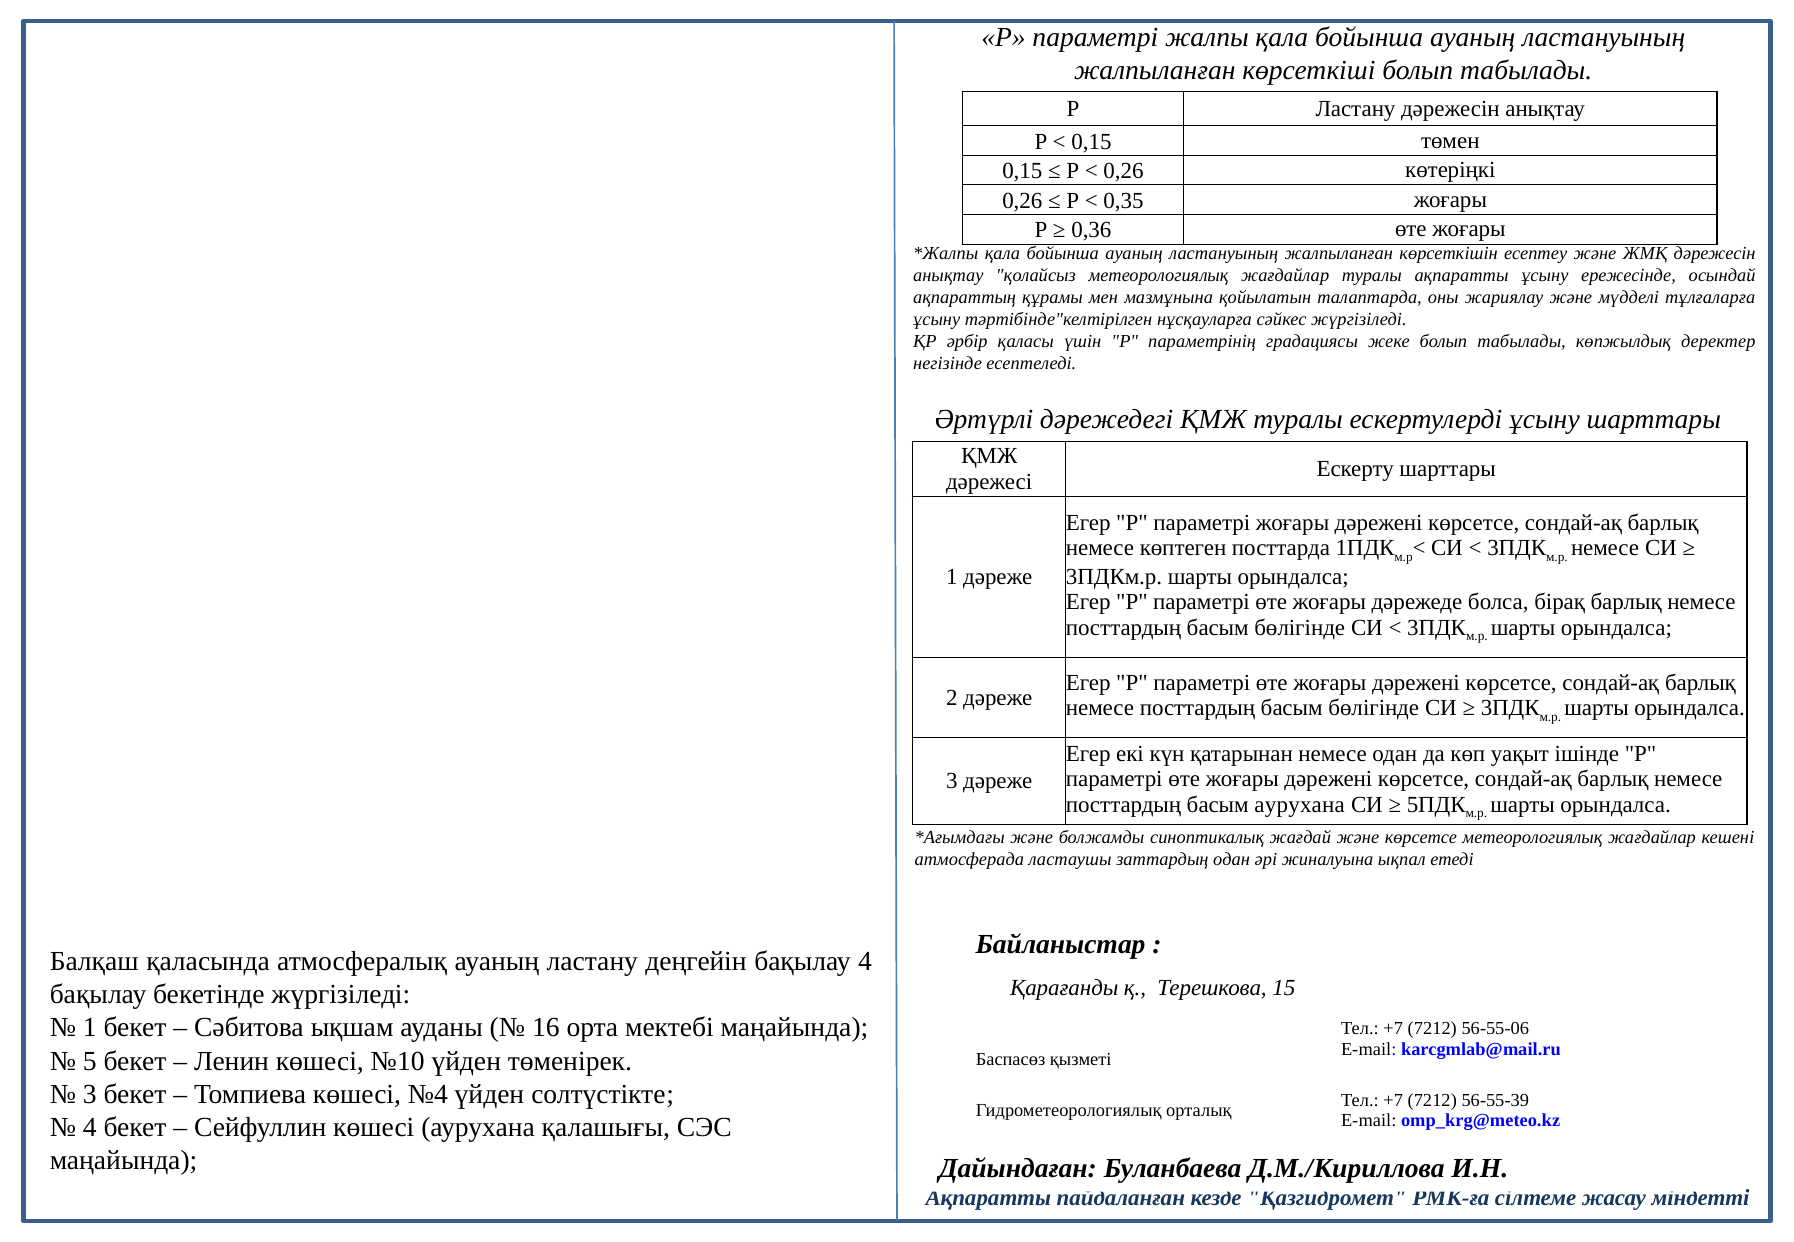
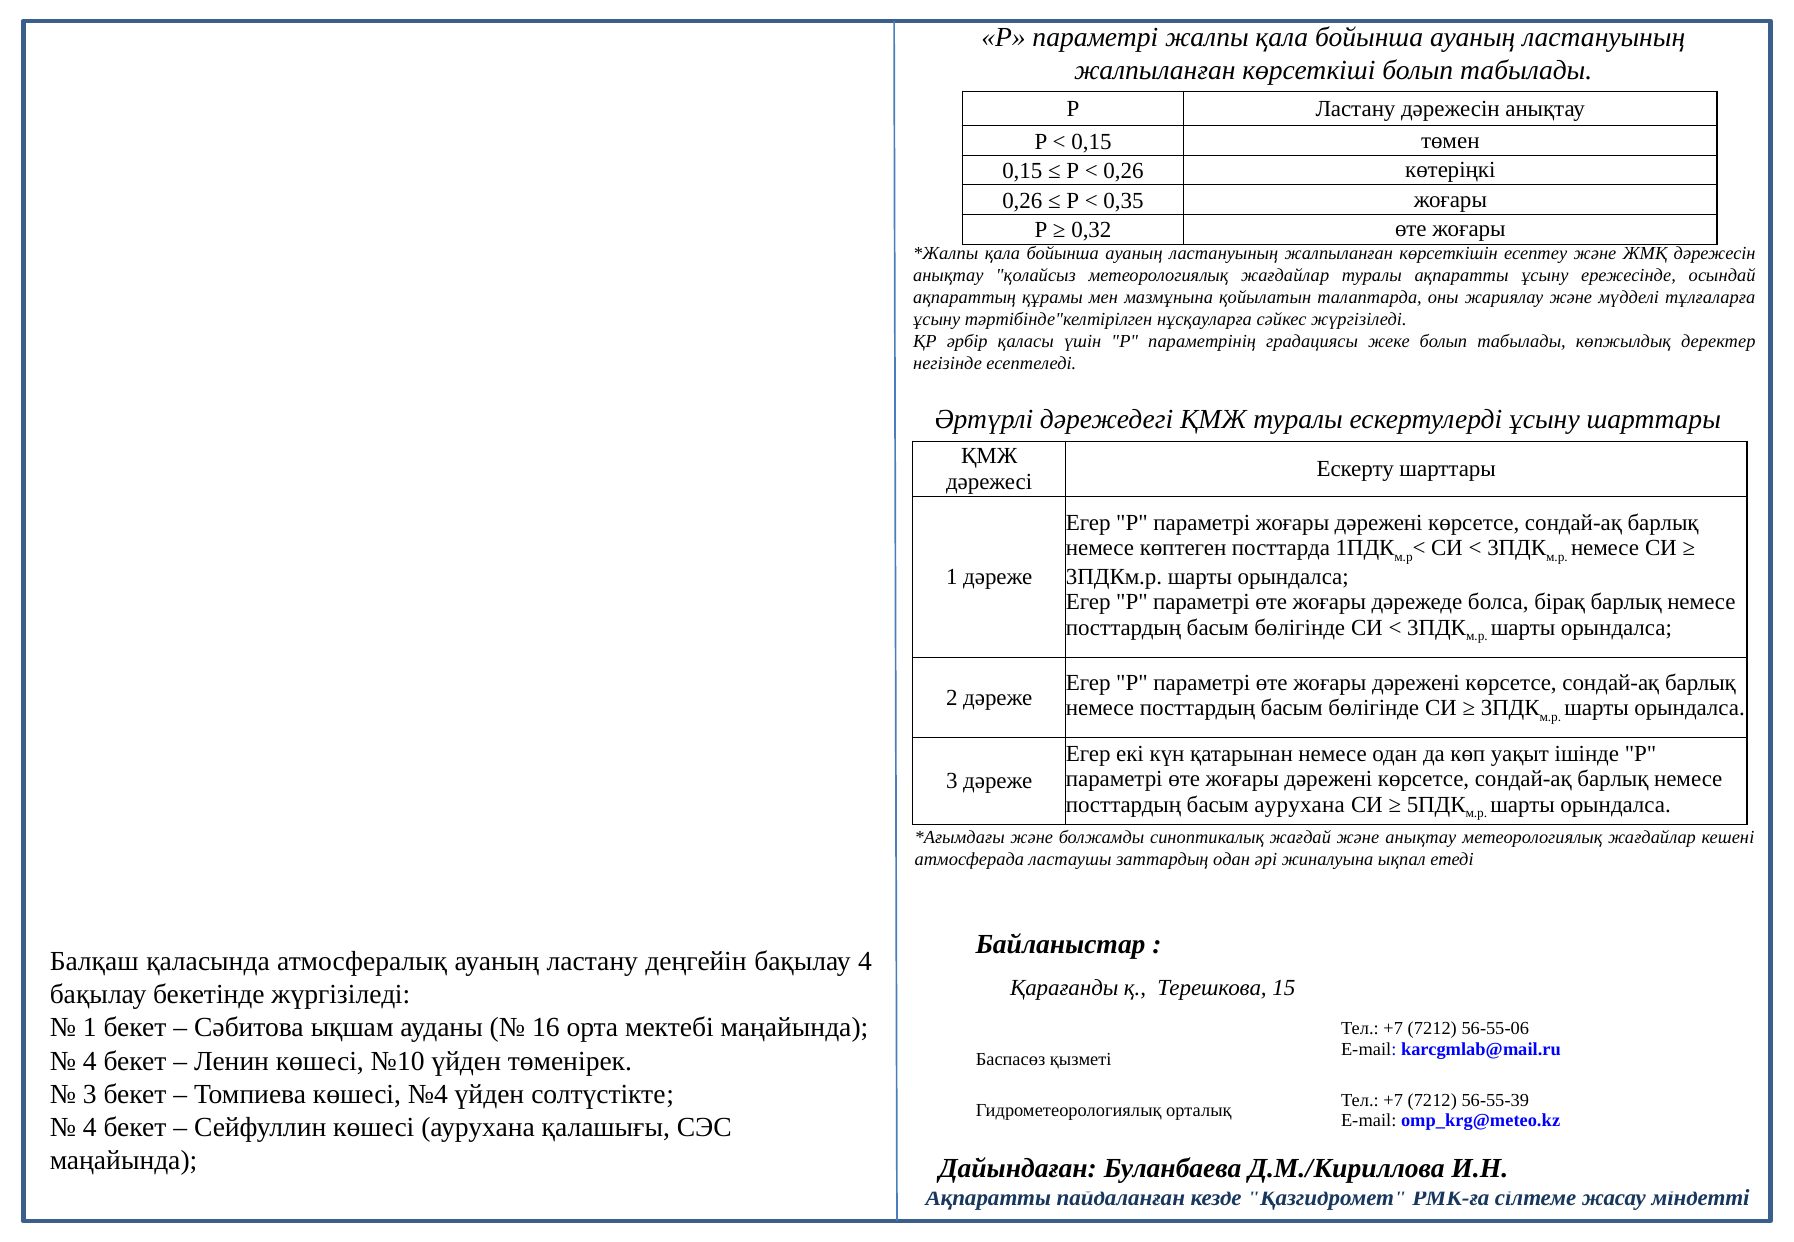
0,36: 0,36 -> 0,32
және көрсетсе: көрсетсе -> анықтау
5 at (90, 1061): 5 -> 4
